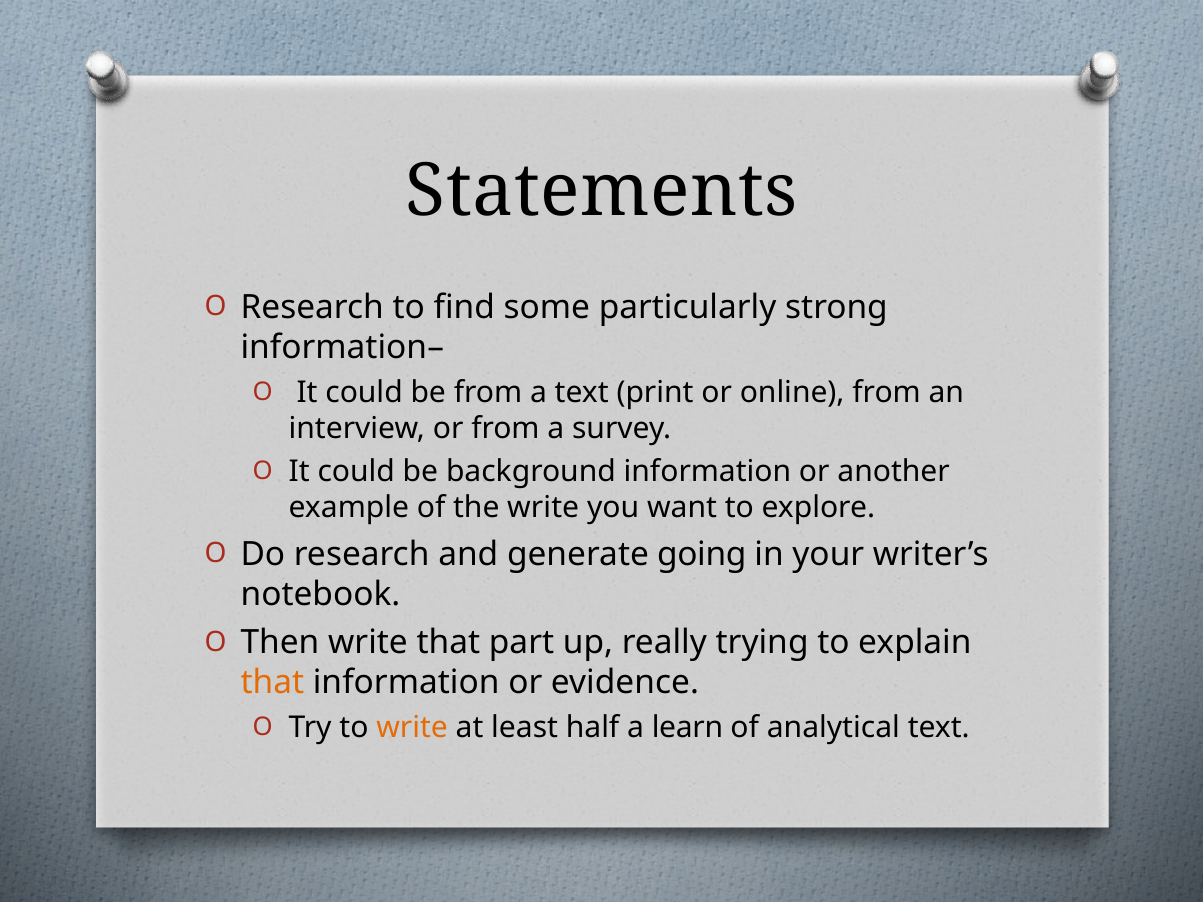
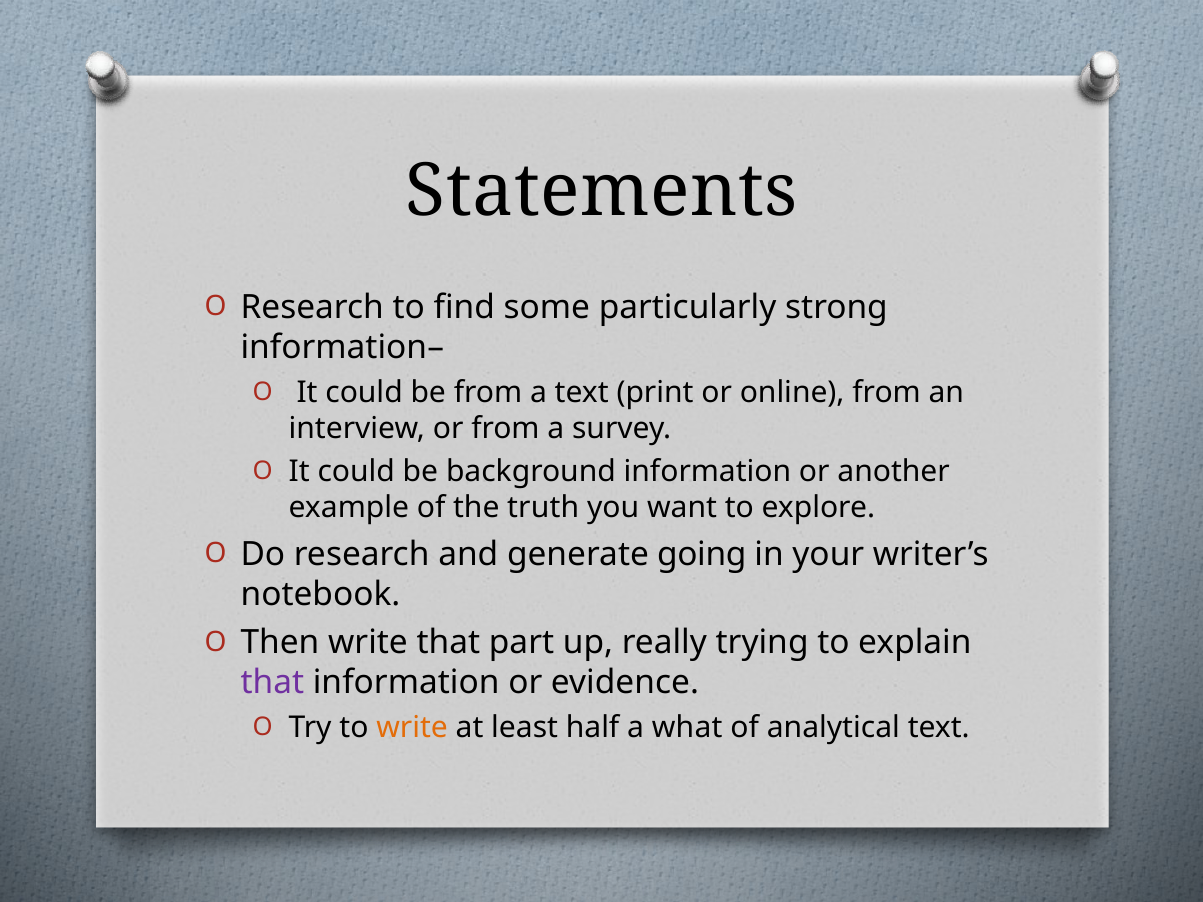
the write: write -> truth
that at (272, 683) colour: orange -> purple
learn: learn -> what
